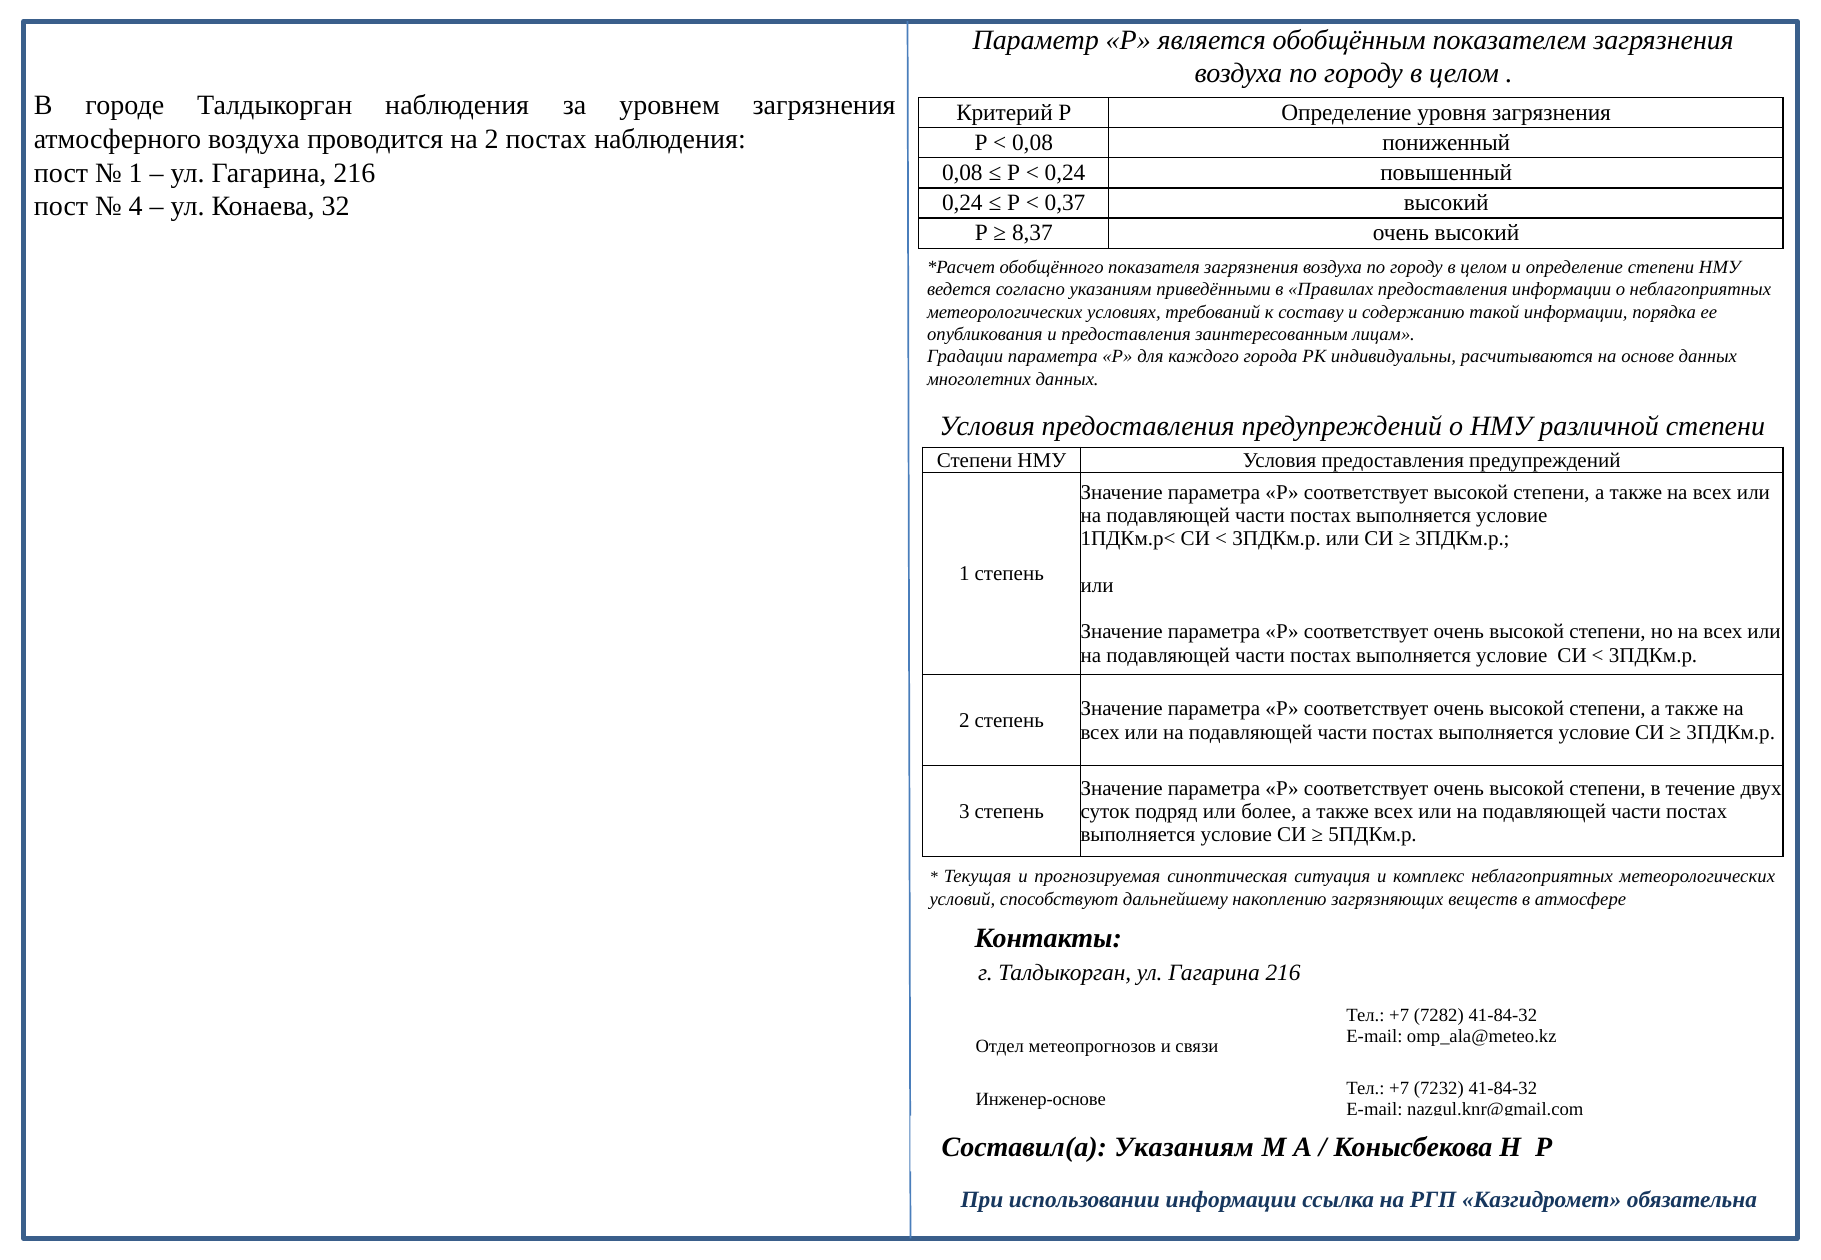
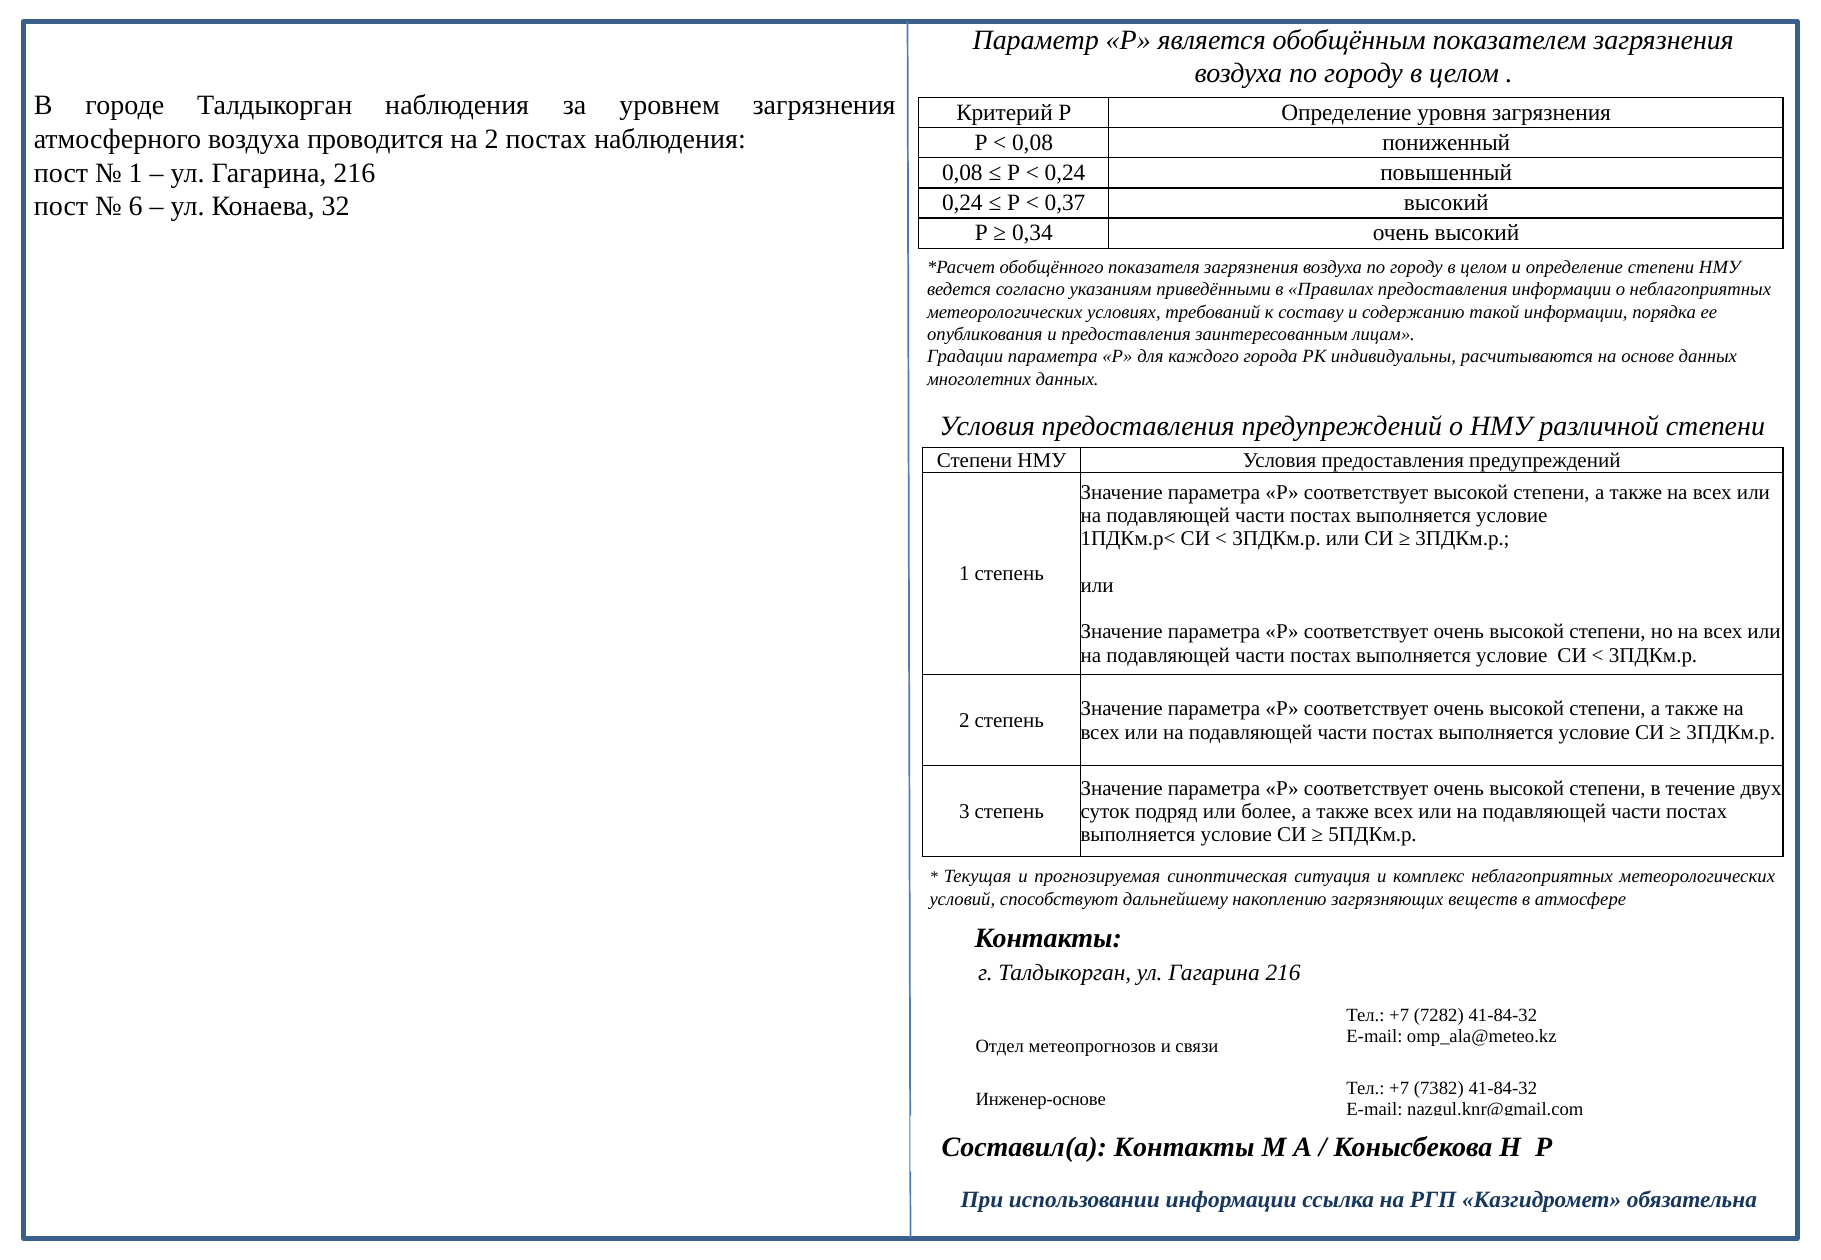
4: 4 -> 6
8,37: 8,37 -> 0,34
7232: 7232 -> 7382
Составил(а Указаниям: Указаниям -> Контакты
